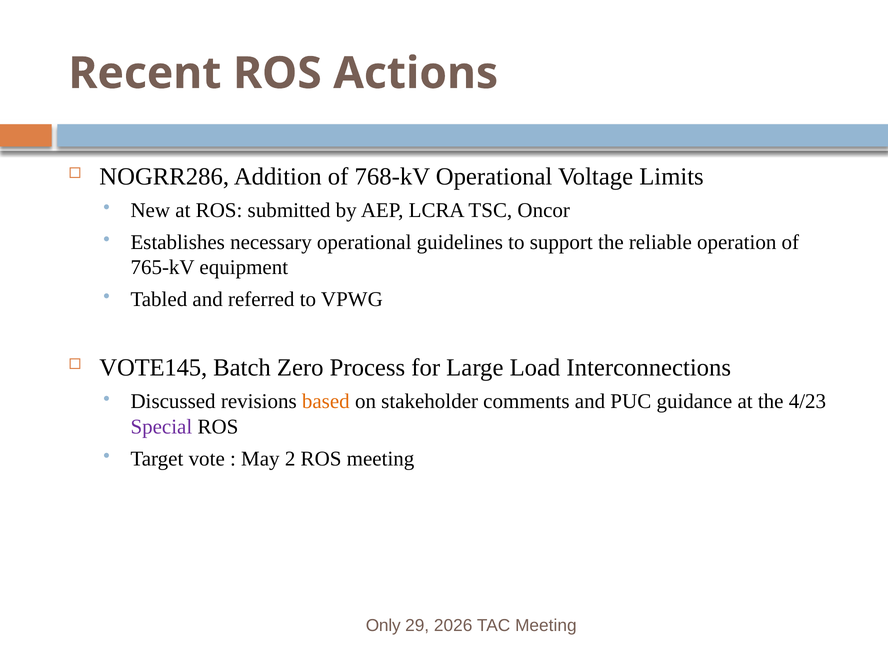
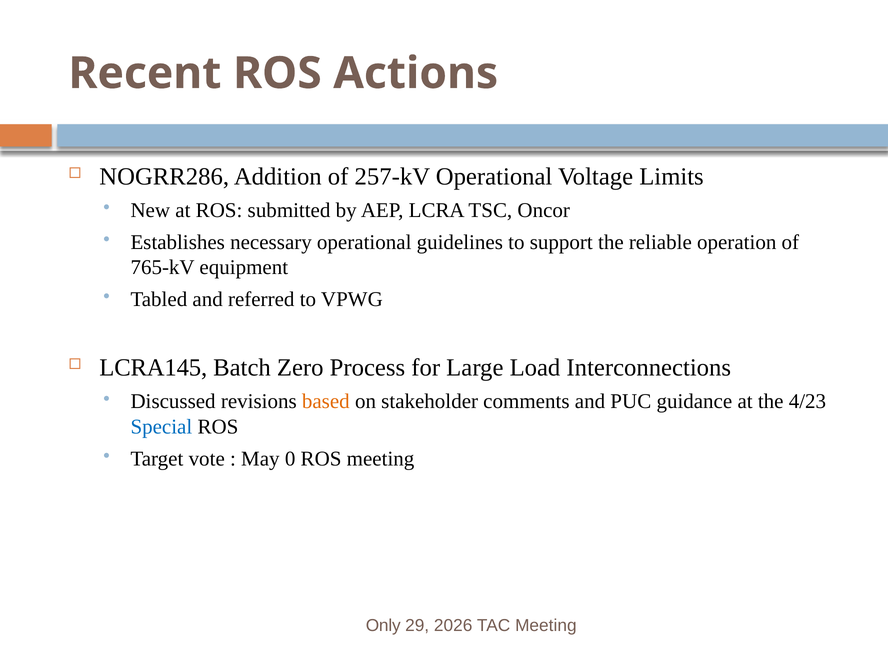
768-kV: 768-kV -> 257-kV
VOTE145: VOTE145 -> LCRA145
Special colour: purple -> blue
2: 2 -> 0
